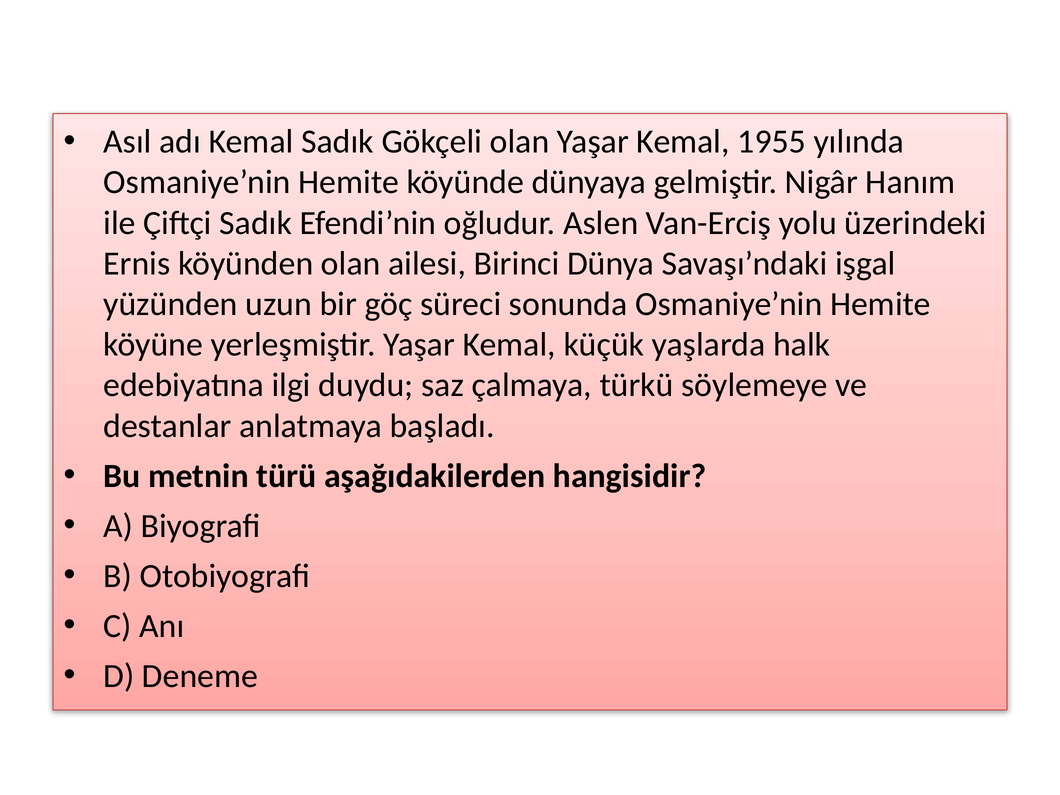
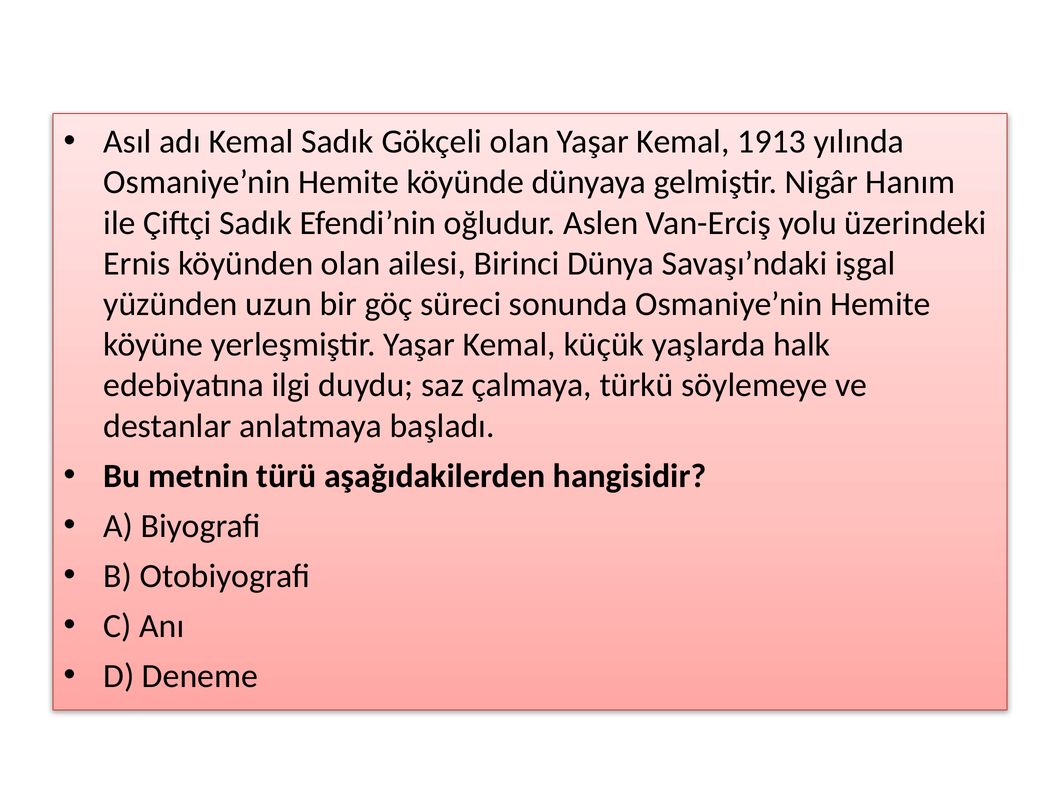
1955: 1955 -> 1913
